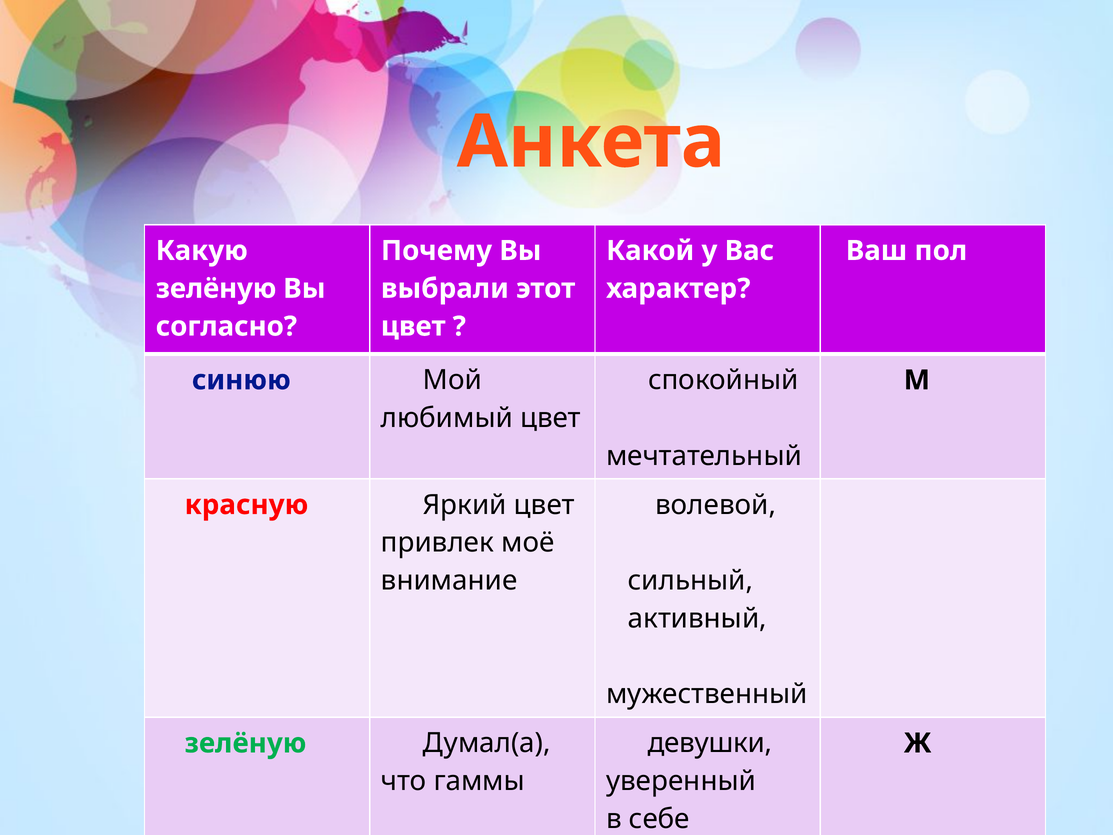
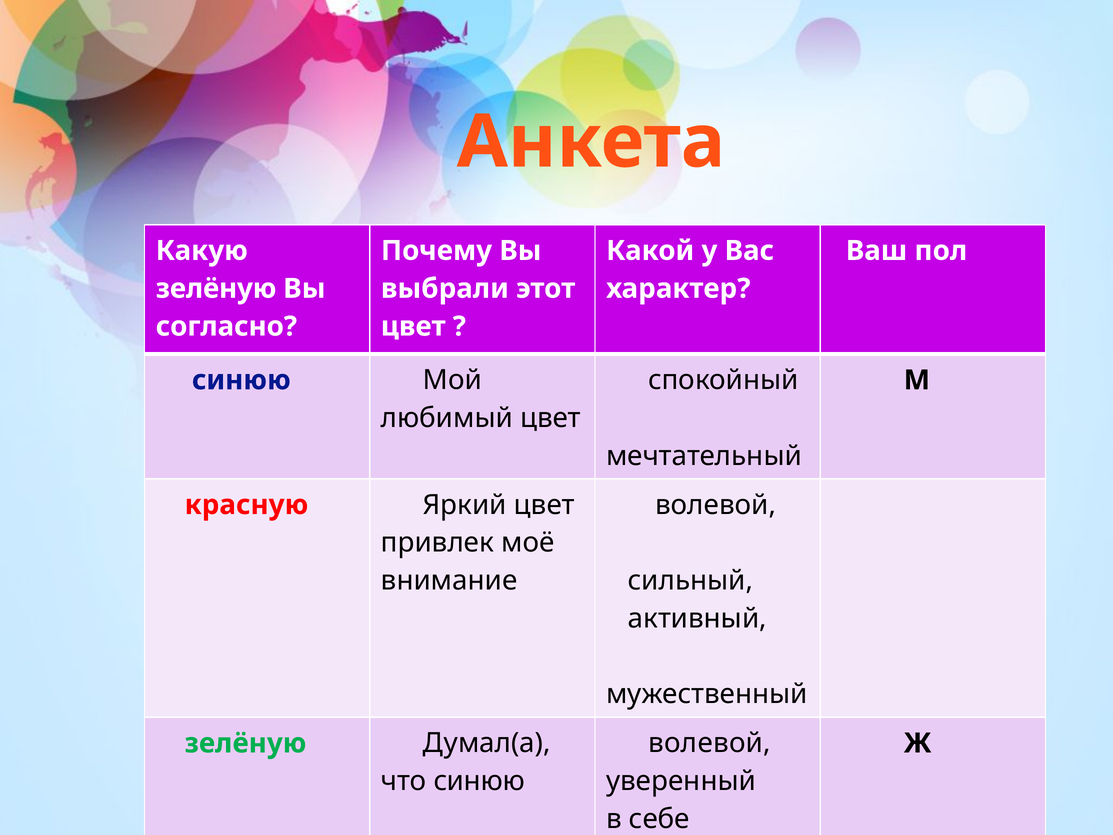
девушки at (710, 743): девушки -> волевой
что гаммы: гаммы -> синюю
